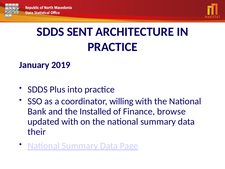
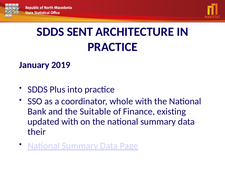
willing: willing -> whole
Installed: Installed -> Suitable
browse: browse -> existing
